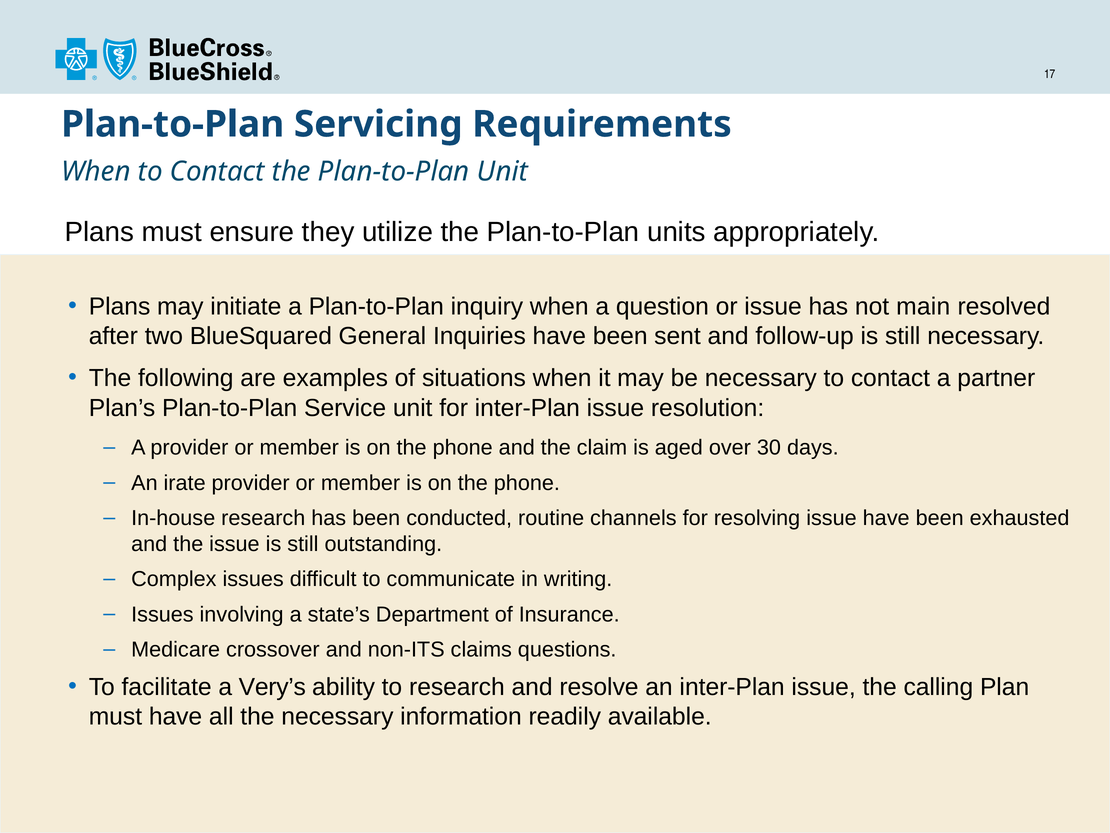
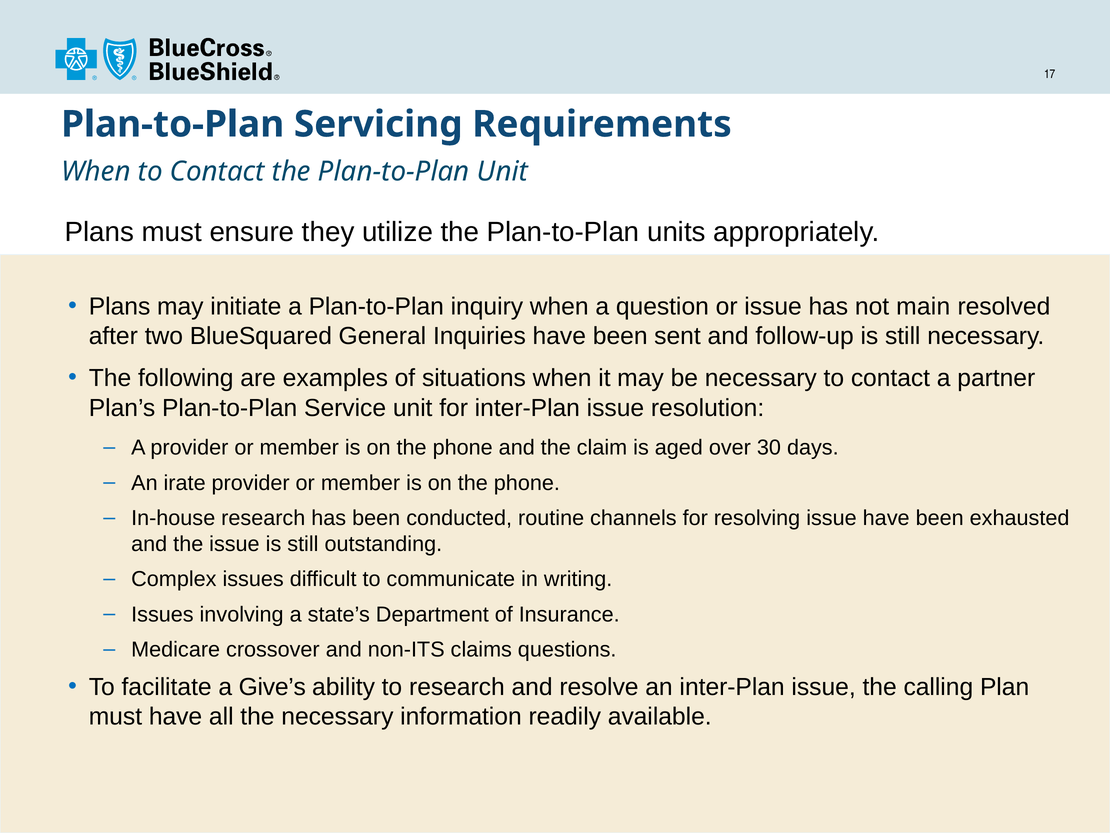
Very’s: Very’s -> Give’s
